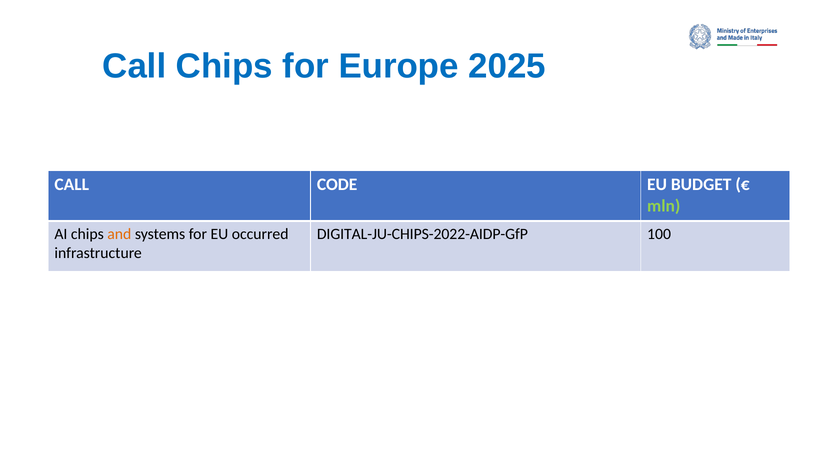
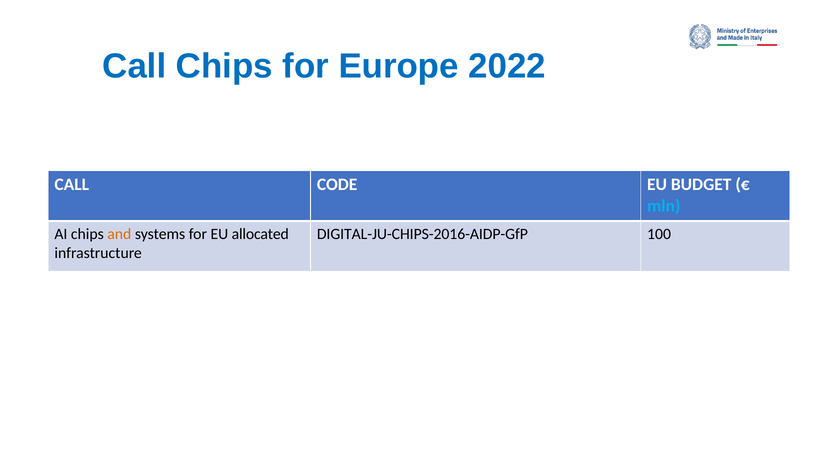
2025: 2025 -> 2022
mln colour: light green -> light blue
occurred: occurred -> allocated
DIGITAL-JU-CHIPS-2022-AIDP-GfP: DIGITAL-JU-CHIPS-2022-AIDP-GfP -> DIGITAL-JU-CHIPS-2016-AIDP-GfP
